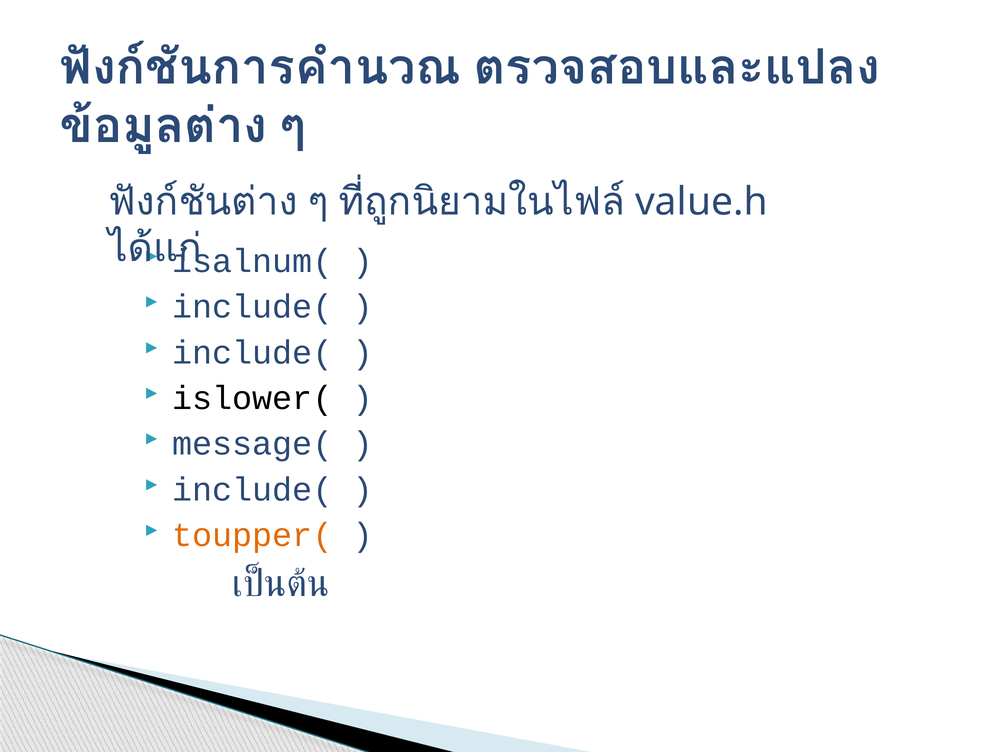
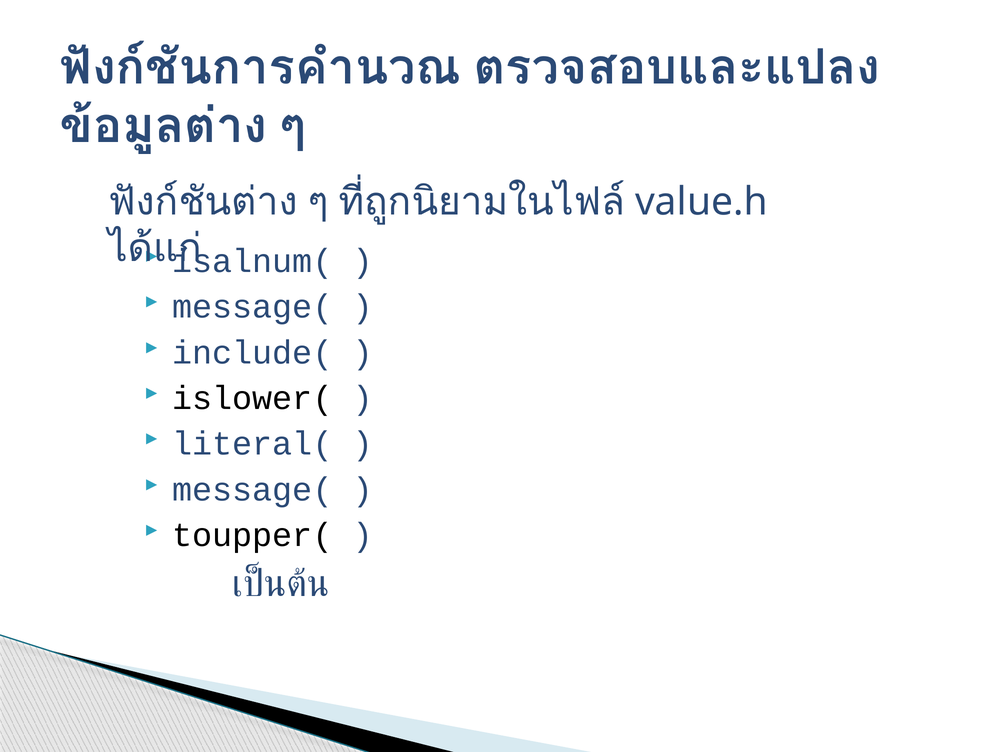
include( at (252, 307): include( -> message(
message(: message( -> literal(
include( at (252, 489): include( -> message(
toupper( colour: orange -> black
